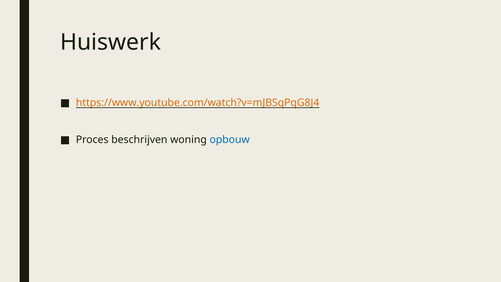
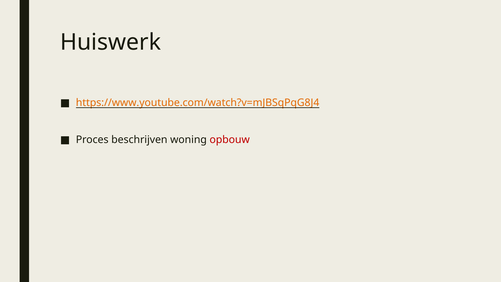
opbouw colour: blue -> red
